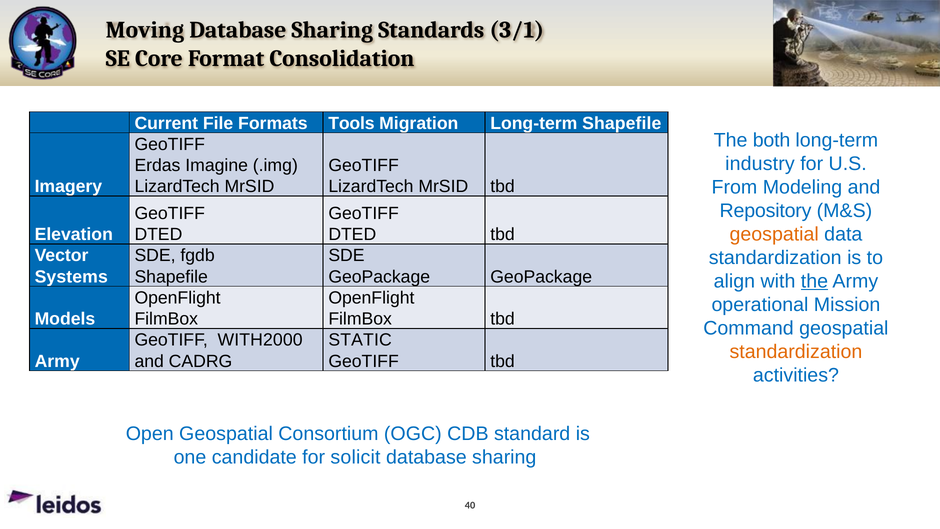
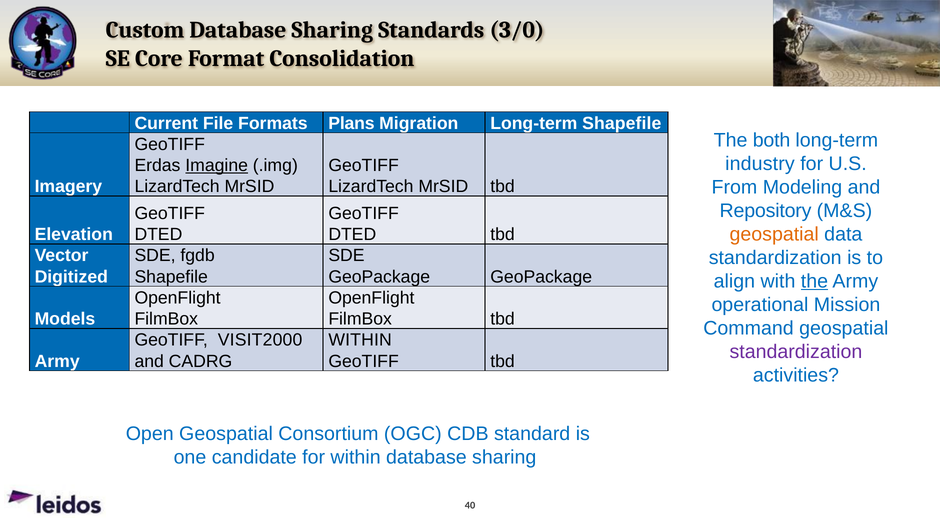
Moving: Moving -> Custom
3/1: 3/1 -> 3/0
Tools: Tools -> Plans
Imagine underline: none -> present
Systems: Systems -> Digitized
WITH2000: WITH2000 -> VISIT2000
STATIC at (360, 340): STATIC -> WITHIN
standardization at (796, 352) colour: orange -> purple
for solicit: solicit -> within
